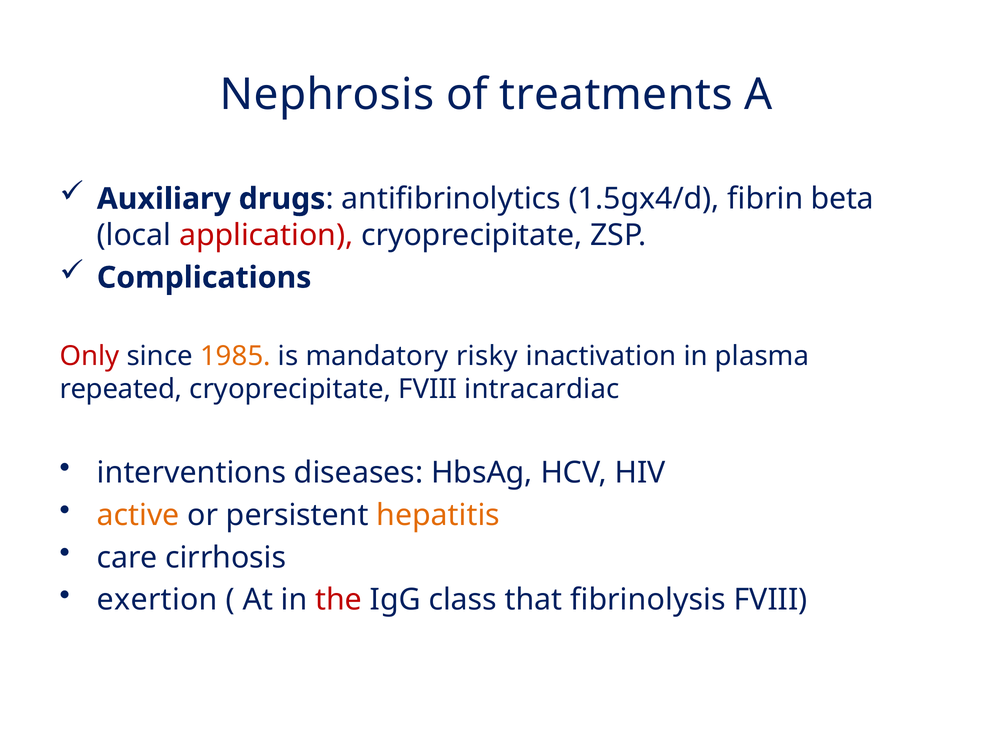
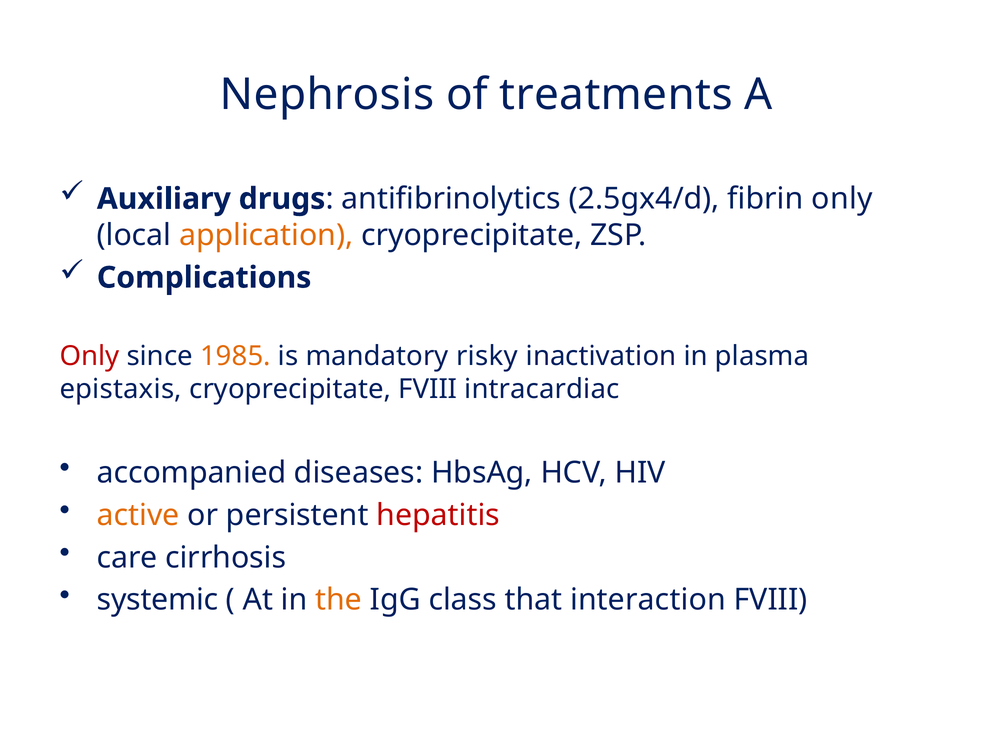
1.5gx4/d: 1.5gx4/d -> 2.5gx4/d
fibrin beta: beta -> only
application colour: red -> orange
repeated: repeated -> epistaxis
interventions: interventions -> accompanied
hepatitis colour: orange -> red
exertion: exertion -> systemic
the colour: red -> orange
fibrinolysis: fibrinolysis -> interaction
